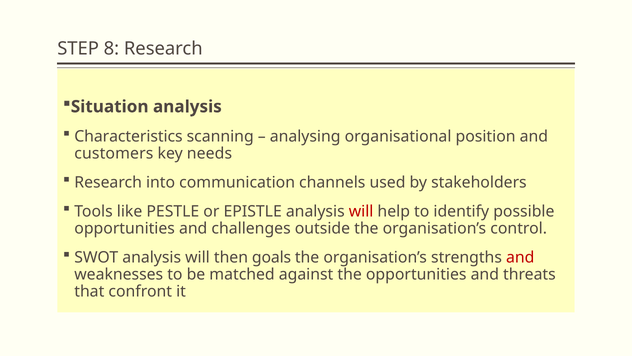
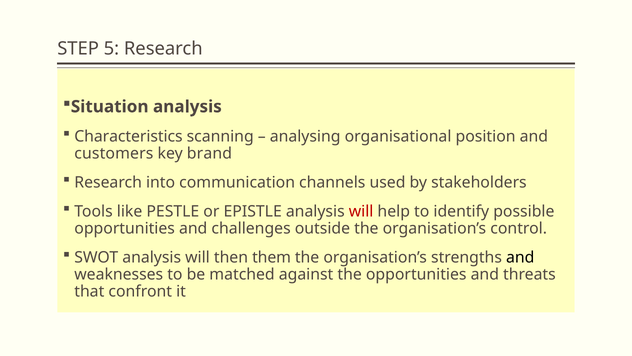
8: 8 -> 5
needs: needs -> brand
goals: goals -> them
and at (520, 257) colour: red -> black
